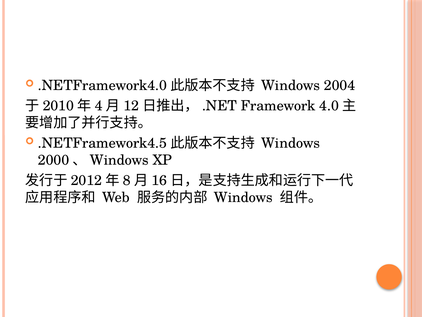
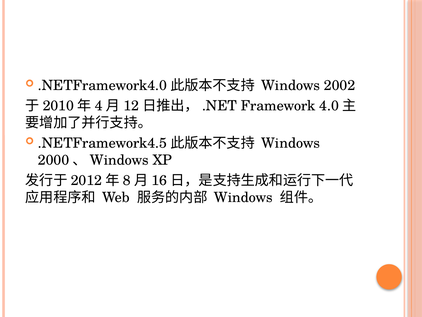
2004: 2004 -> 2002
